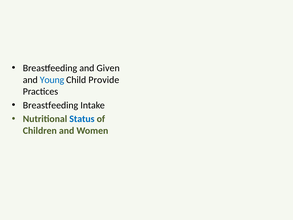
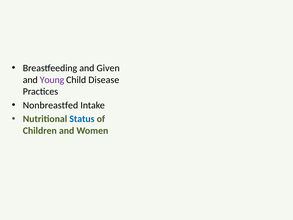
Young colour: blue -> purple
Provide: Provide -> Disease
Breastfeeding at (51, 105): Breastfeeding -> Nonbreastfed
